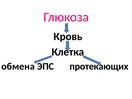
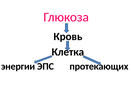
обмена: обмена -> энергии
